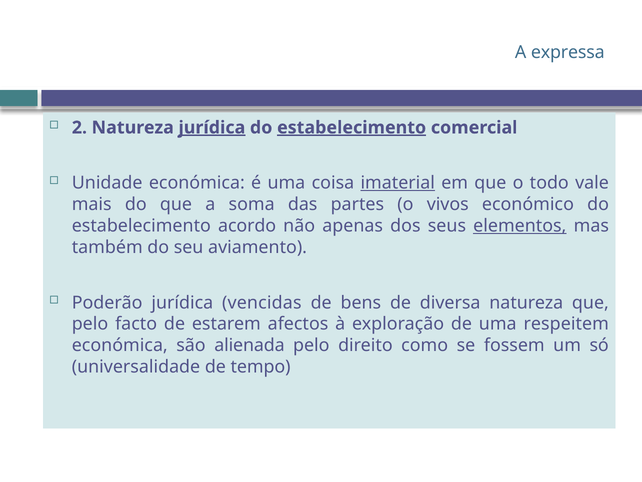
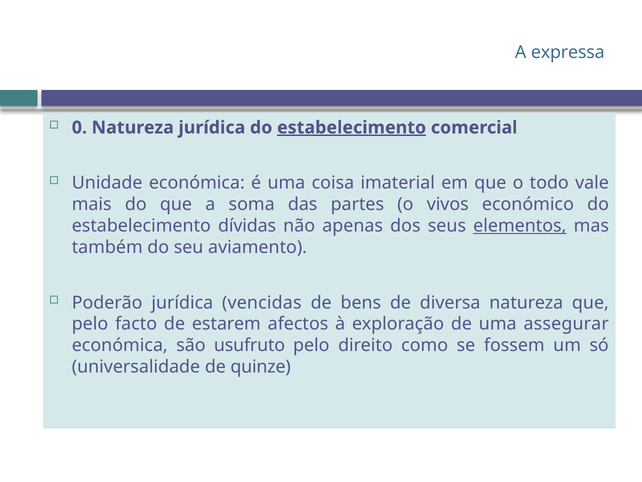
2: 2 -> 0
jurídica at (212, 127) underline: present -> none
imaterial underline: present -> none
acordo: acordo -> dívidas
respeitem: respeitem -> assegurar
alienada: alienada -> usufruto
tempo: tempo -> quinze
